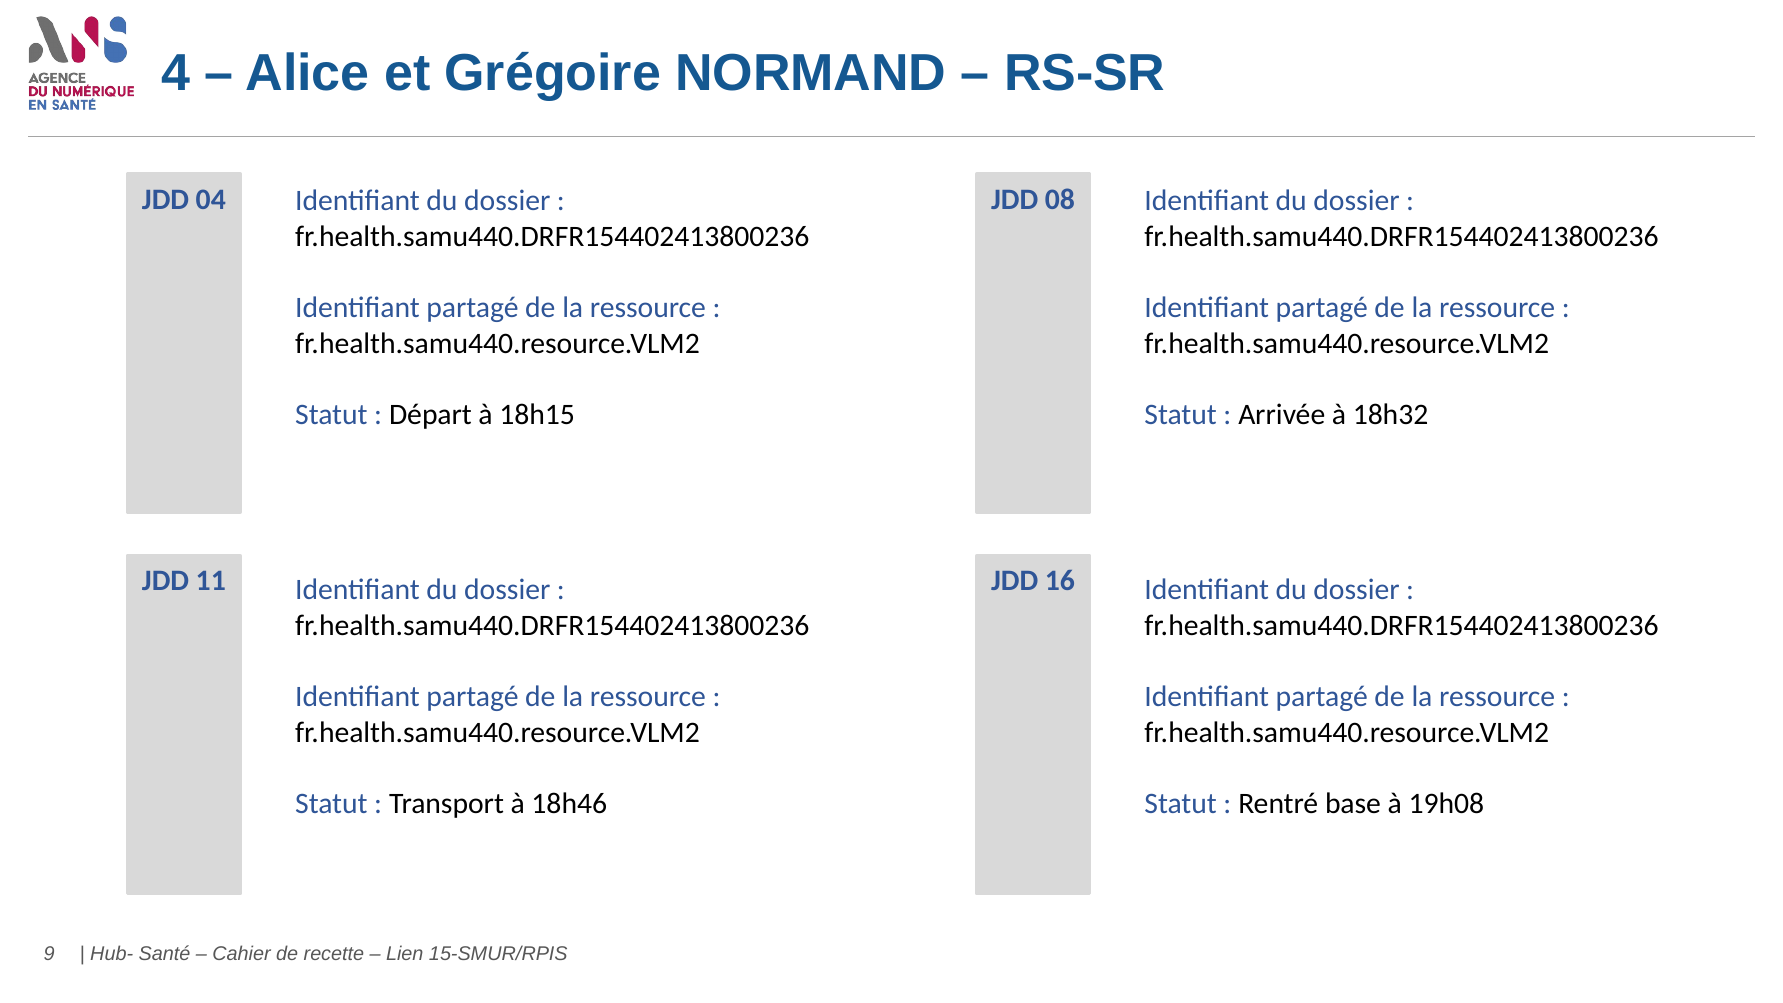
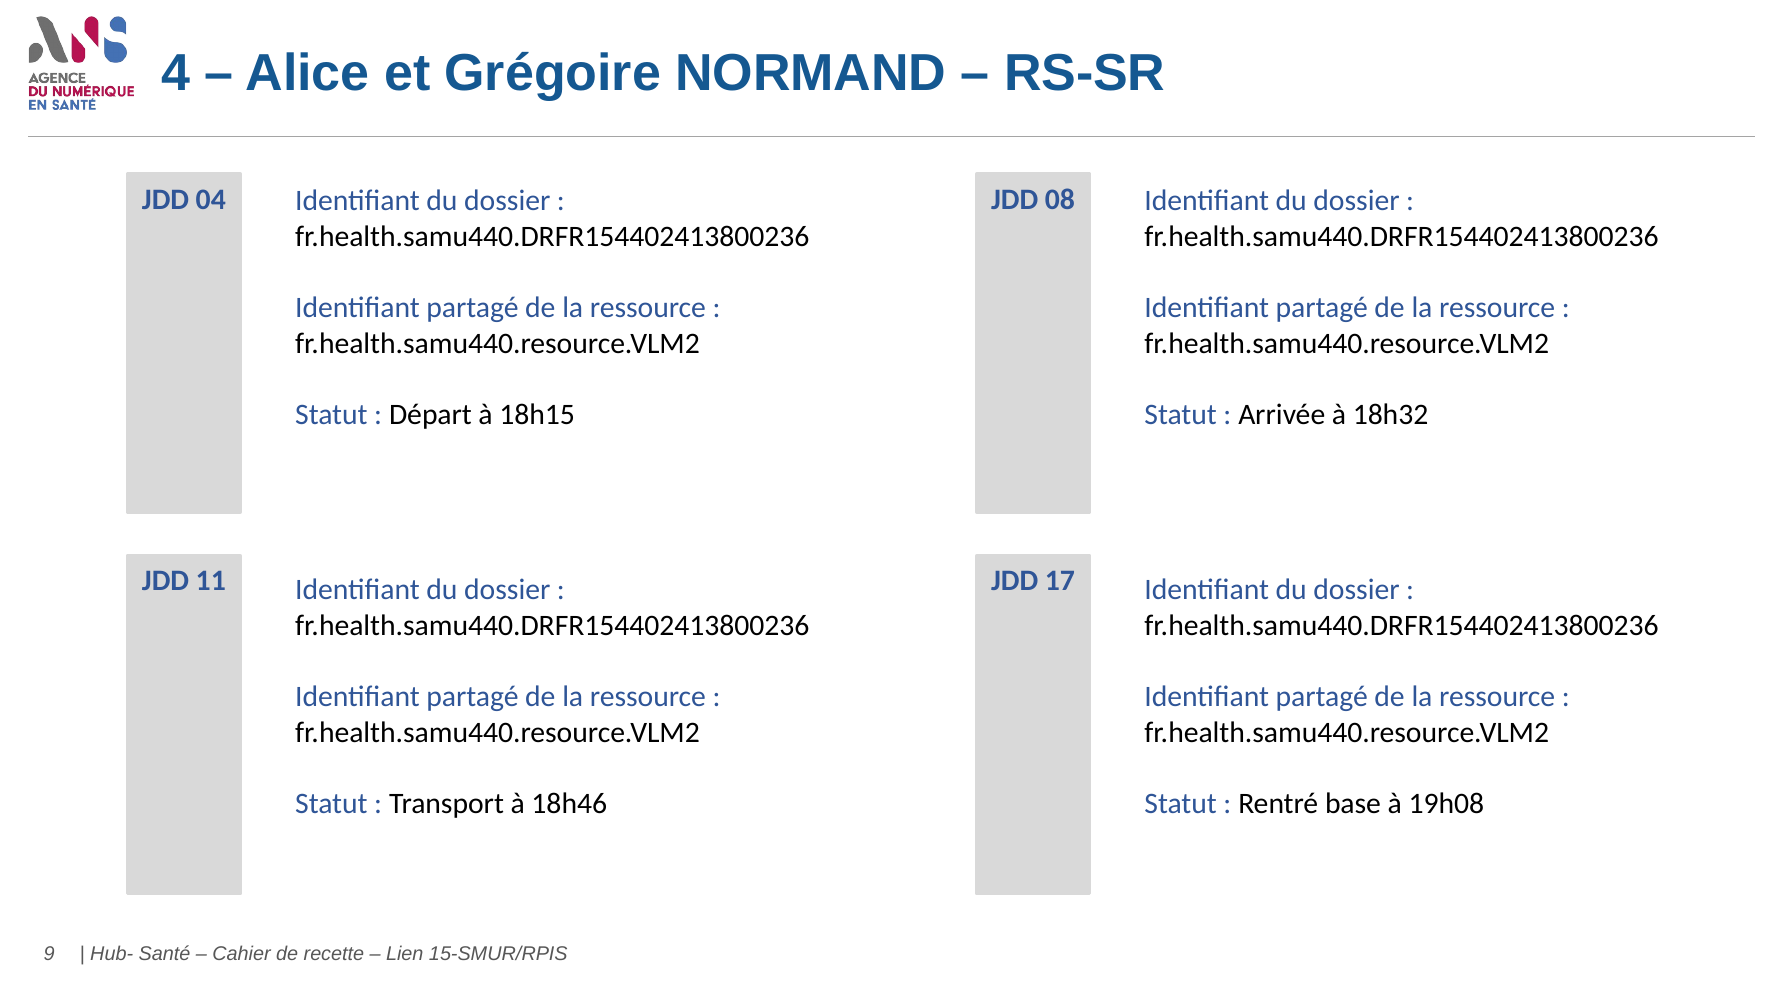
16: 16 -> 17
